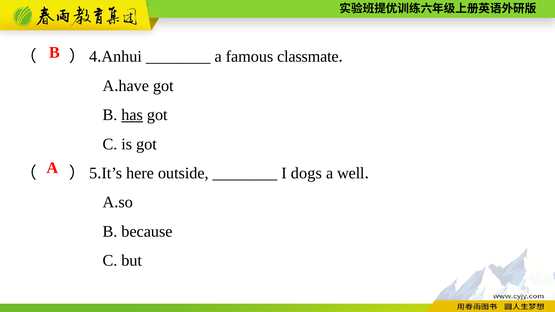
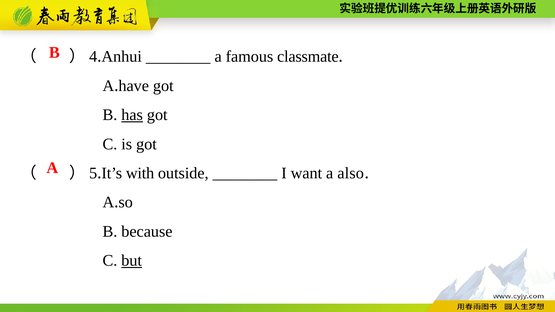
here: here -> with
dogs: dogs -> want
well: well -> also
but underline: none -> present
